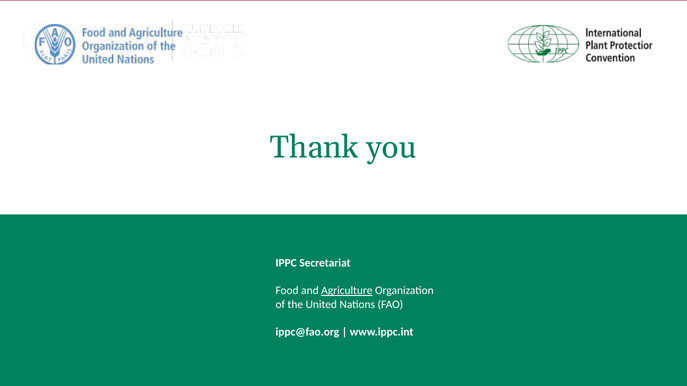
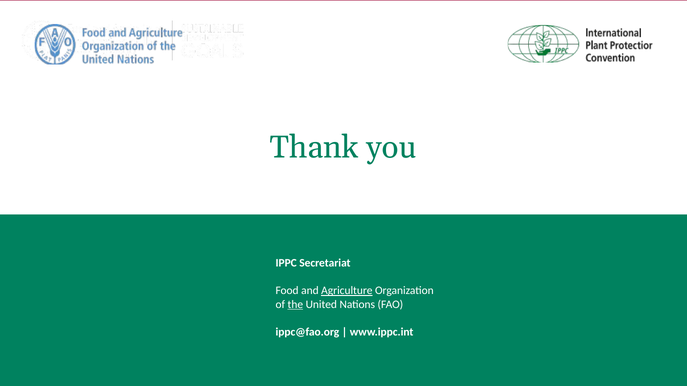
the underline: none -> present
